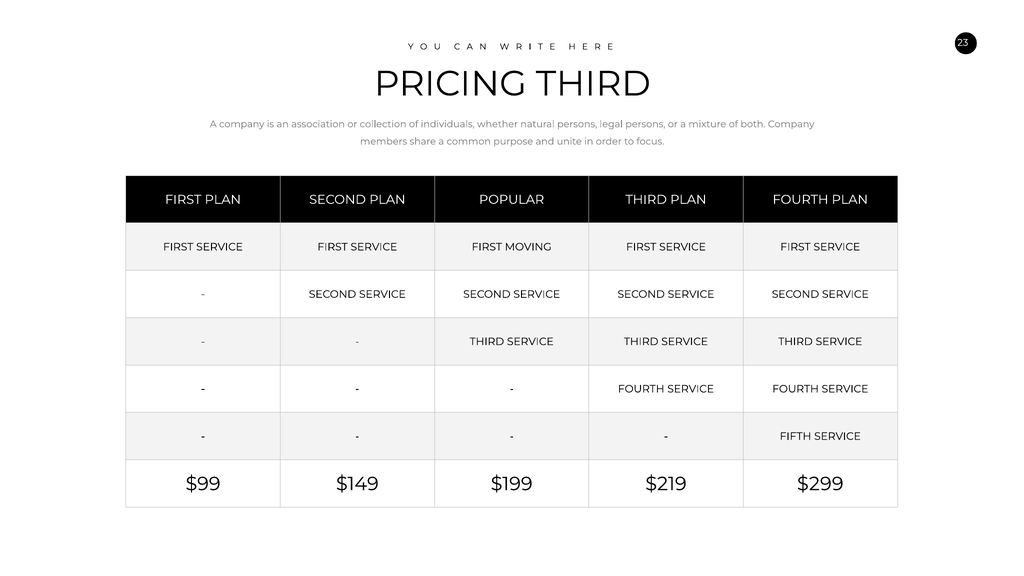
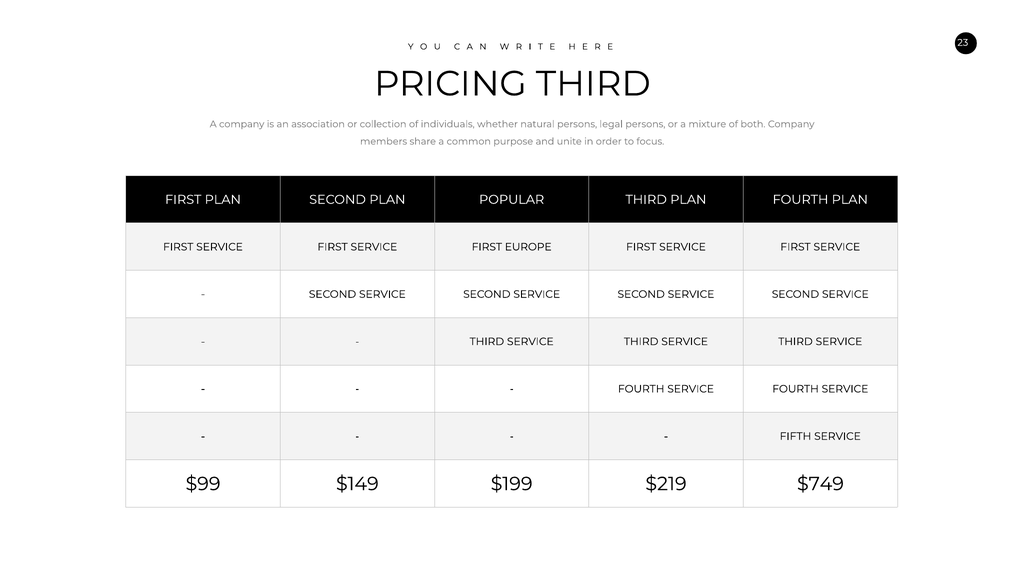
MOVING: MOVING -> EUROPE
$299: $299 -> $749
